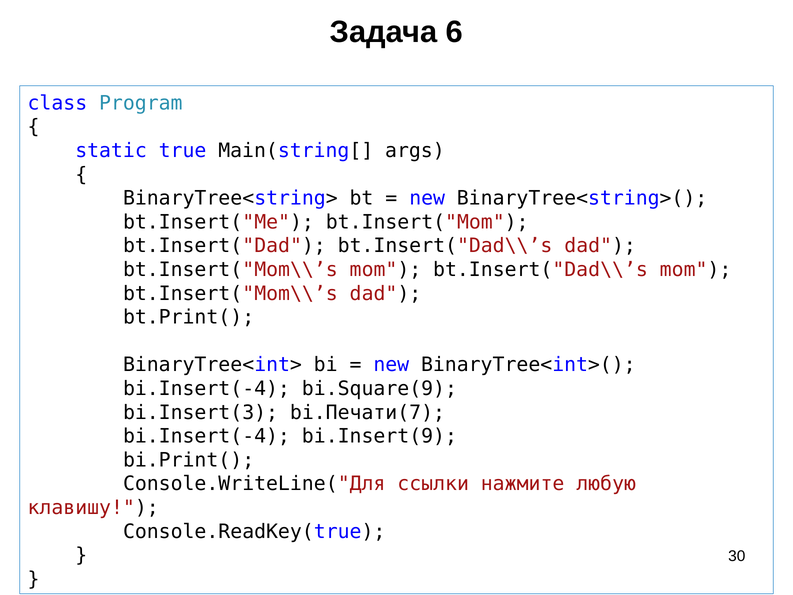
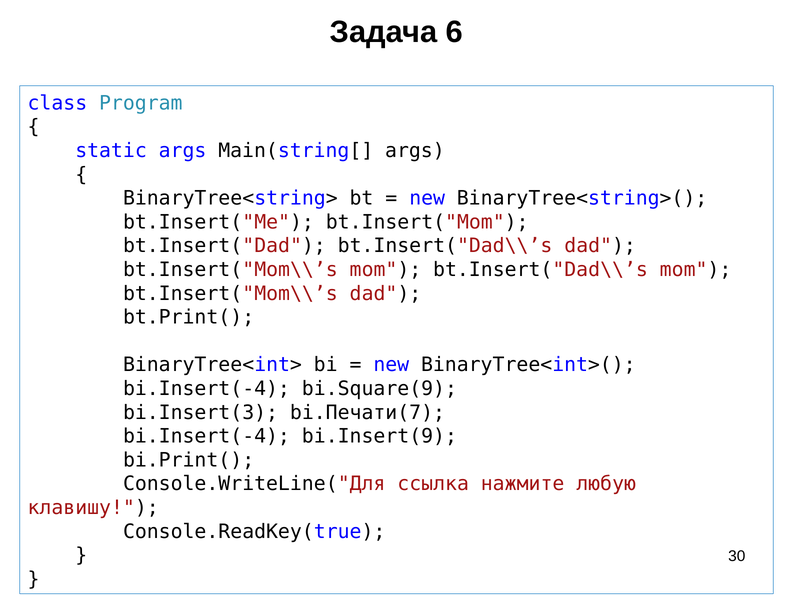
static true: true -> args
ссылки: ссылки -> ссылка
